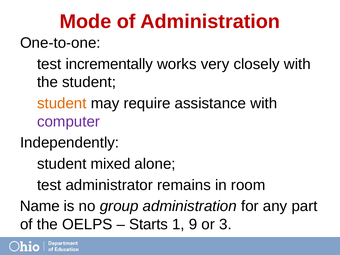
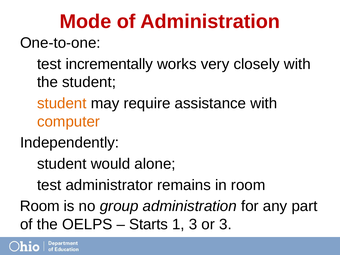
computer colour: purple -> orange
mixed: mixed -> would
Name at (40, 206): Name -> Room
1 9: 9 -> 3
